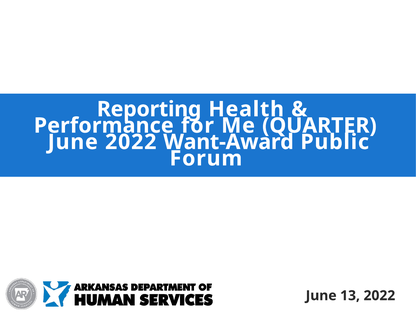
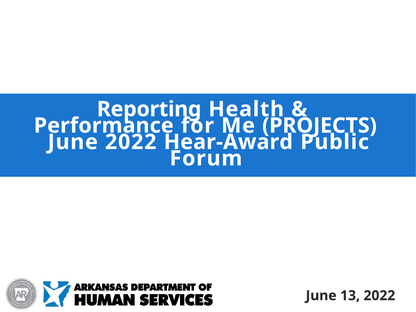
QUARTER: QUARTER -> PROJECTS
Want-Award: Want-Award -> Hear-Award
